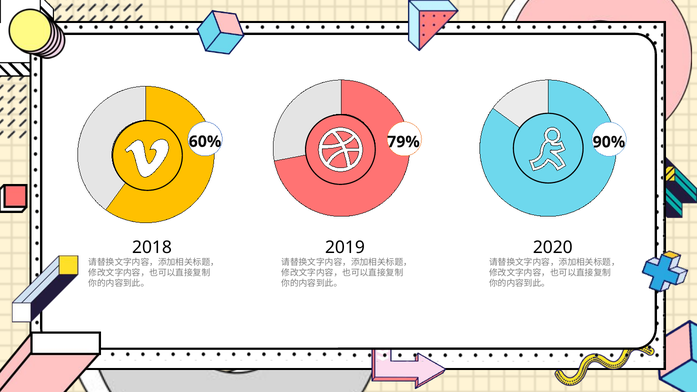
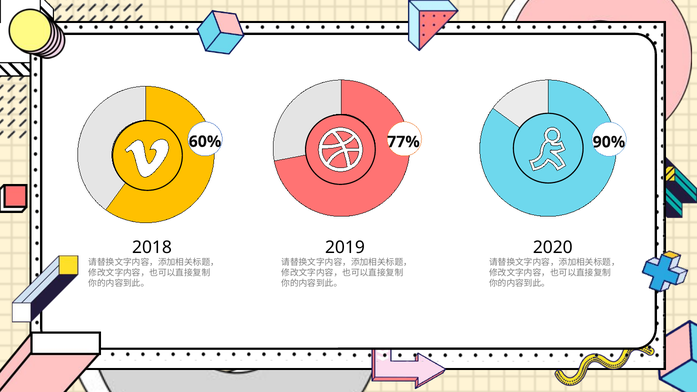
79%: 79% -> 77%
